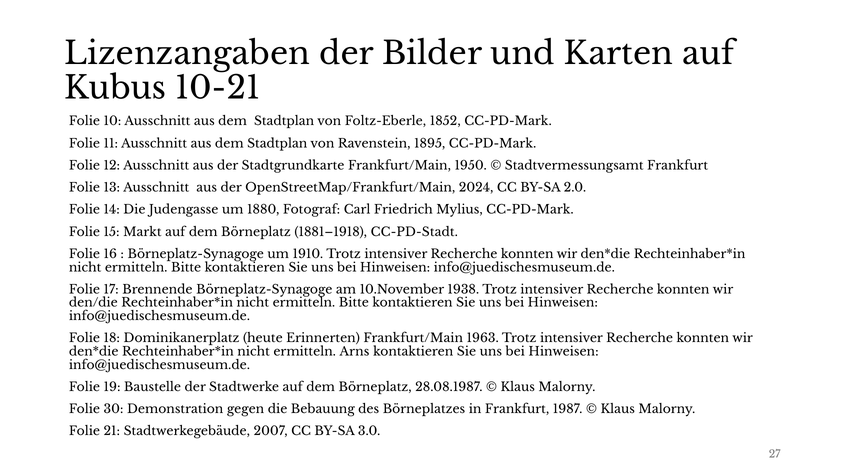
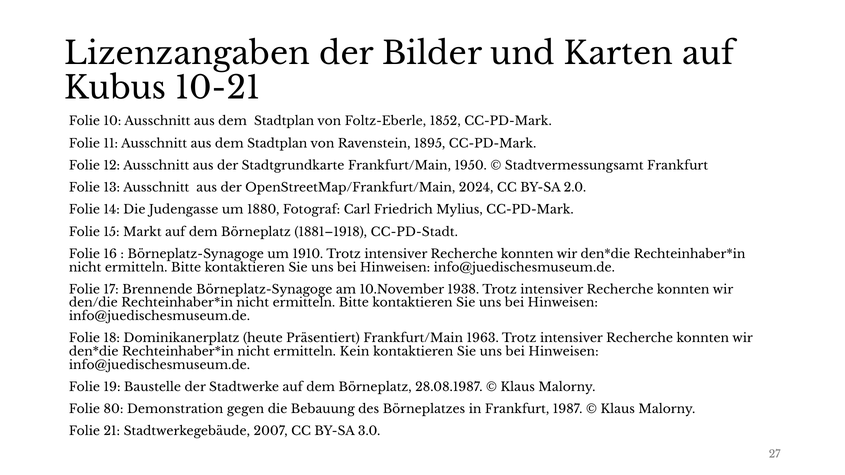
Erinnerten: Erinnerten -> Präsentiert
Arns: Arns -> Kein
30: 30 -> 80
